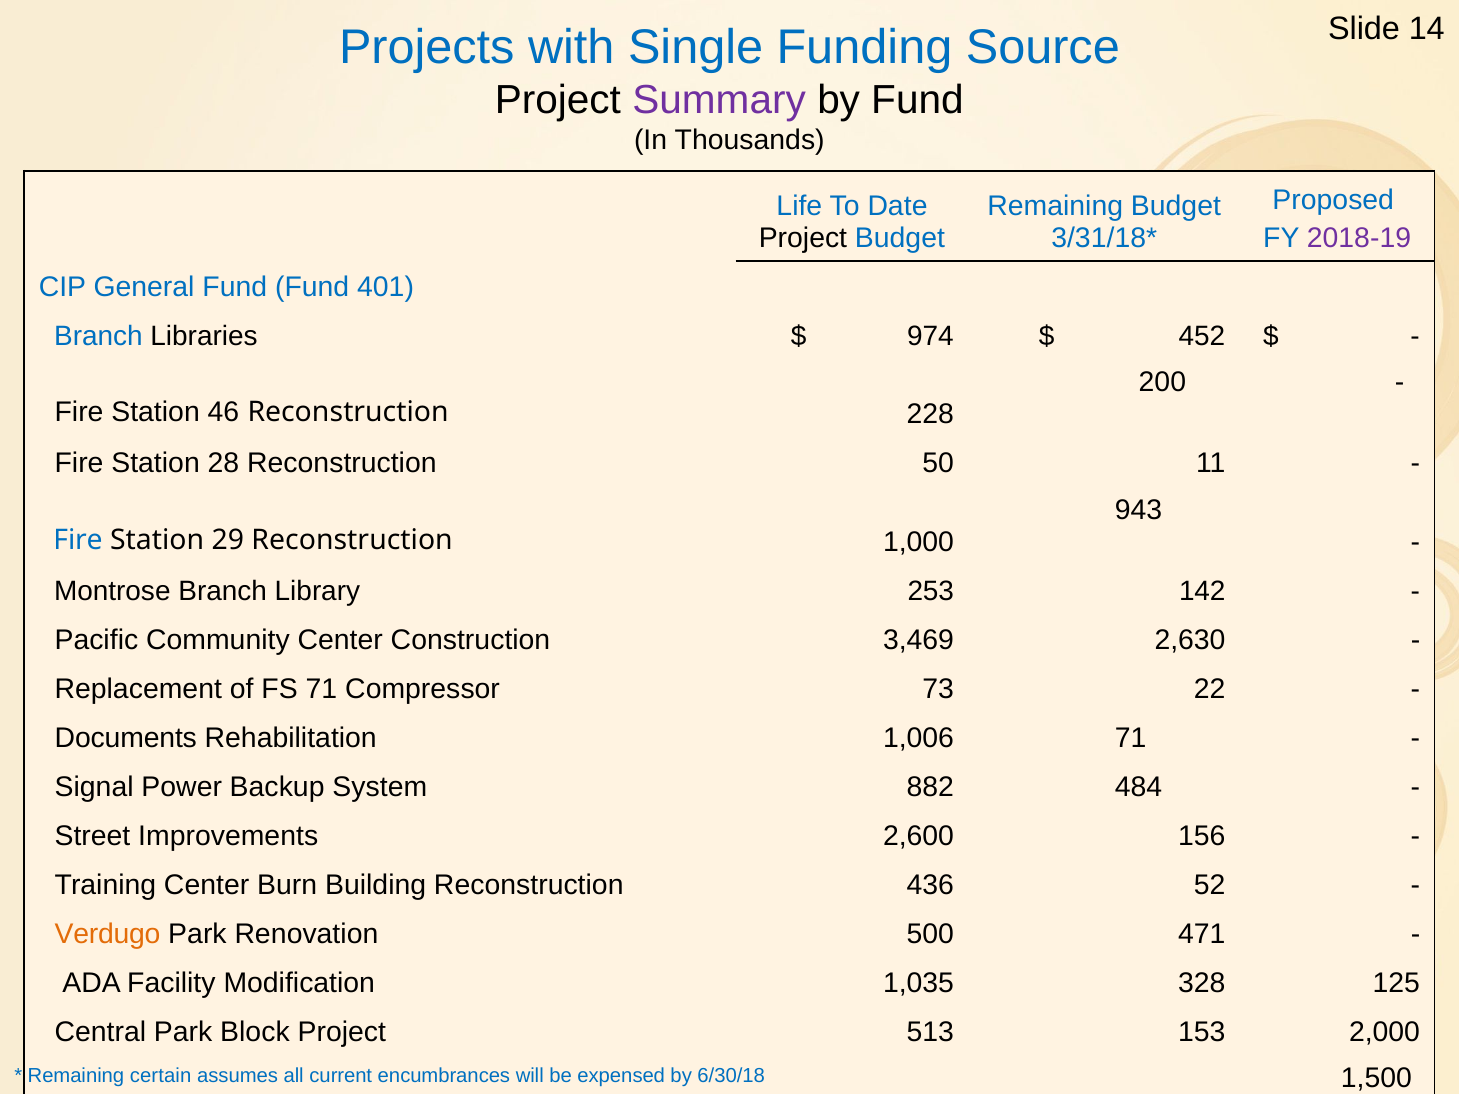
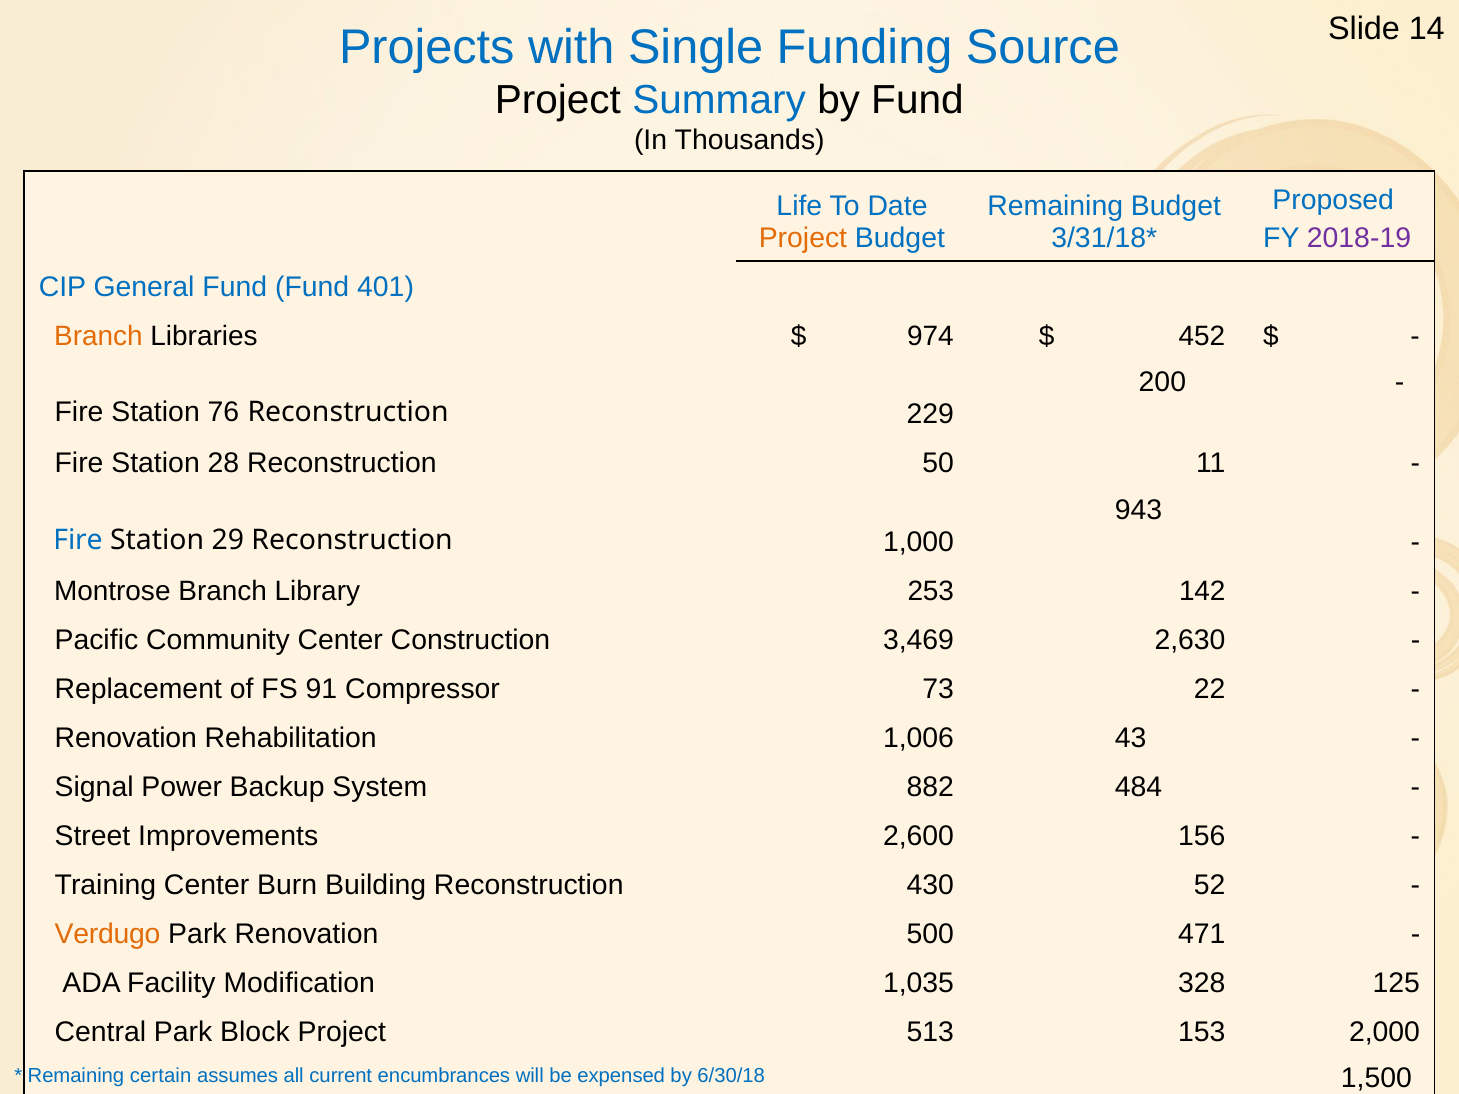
Summary colour: purple -> blue
Project at (803, 238) colour: black -> orange
Branch at (98, 337) colour: blue -> orange
46: 46 -> 76
228: 228 -> 229
FS 71: 71 -> 91
Documents at (126, 738): Documents -> Renovation
1,006 71: 71 -> 43
436: 436 -> 430
